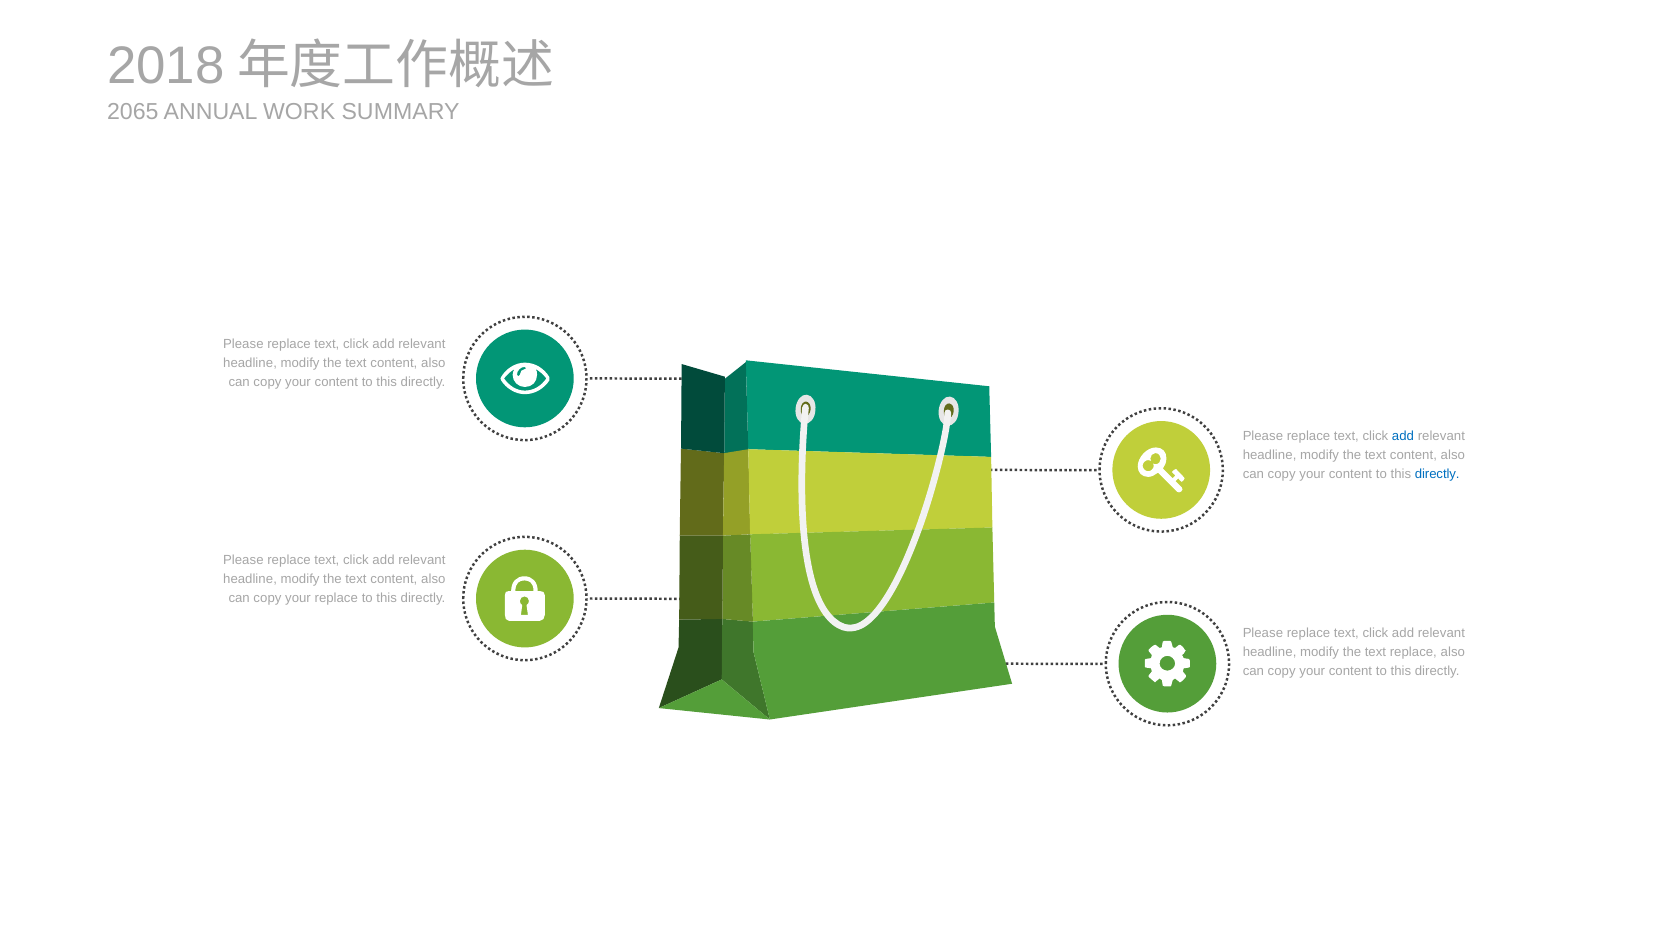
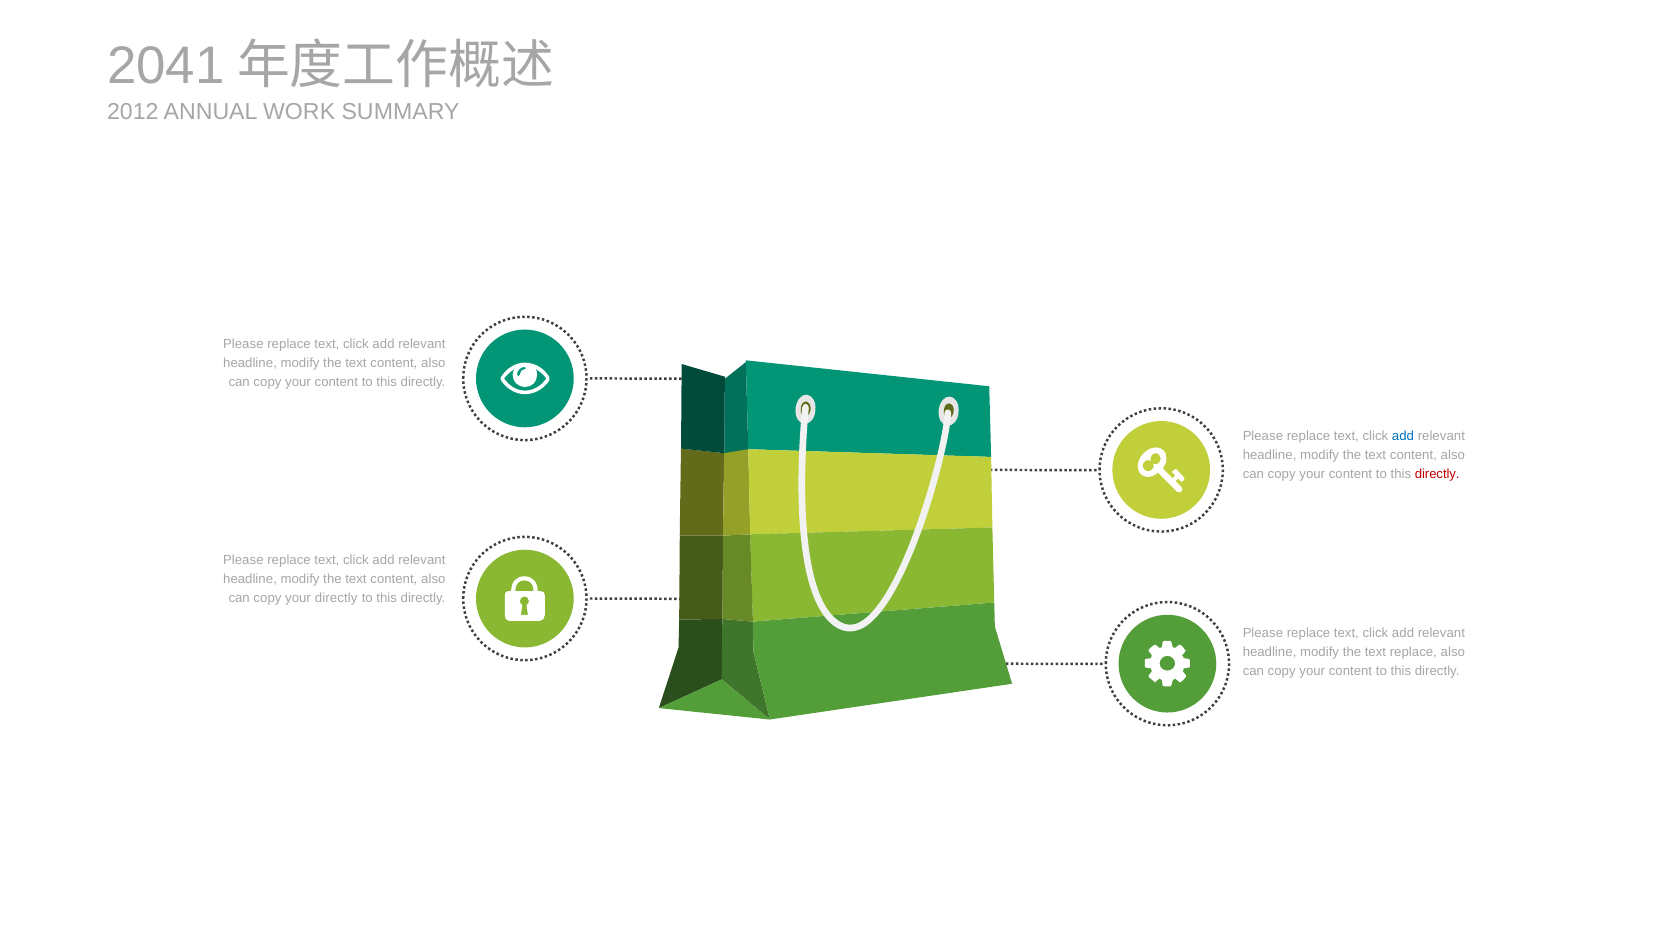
2018: 2018 -> 2041
2065: 2065 -> 2012
directly at (1437, 474) colour: blue -> red
your replace: replace -> directly
